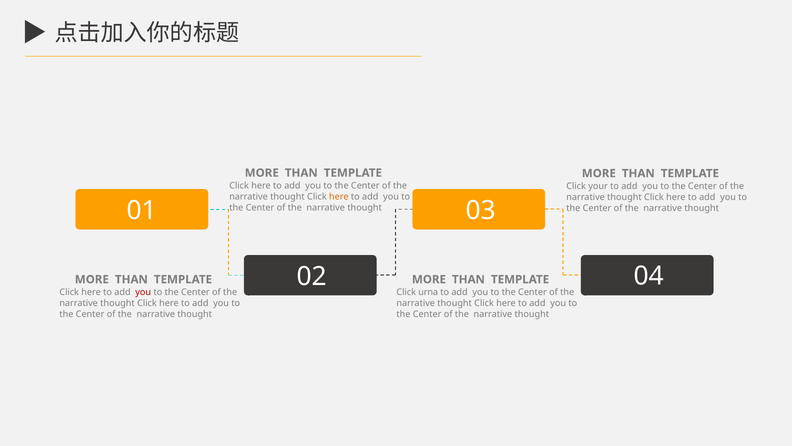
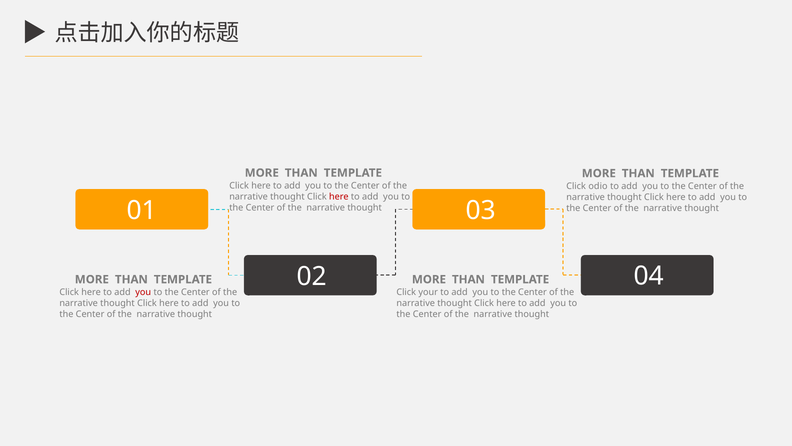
your: your -> odio
here at (339, 197) colour: orange -> red
urna: urna -> your
